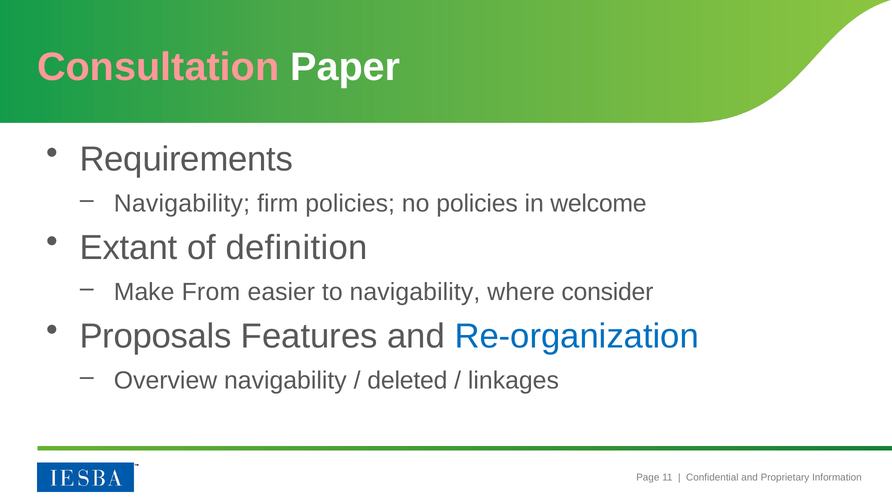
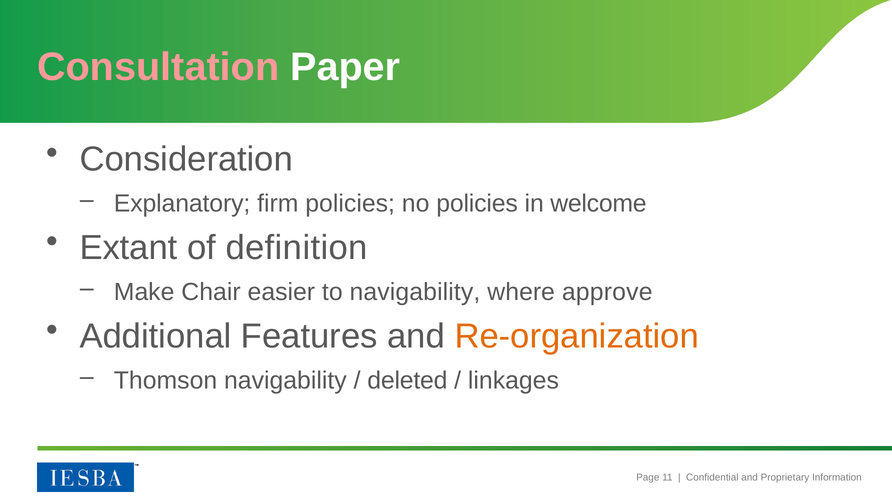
Requirements: Requirements -> Consideration
Navigability at (182, 204): Navigability -> Explanatory
From: From -> Chair
consider: consider -> approve
Proposals: Proposals -> Additional
Re-organization colour: blue -> orange
Overview: Overview -> Thomson
